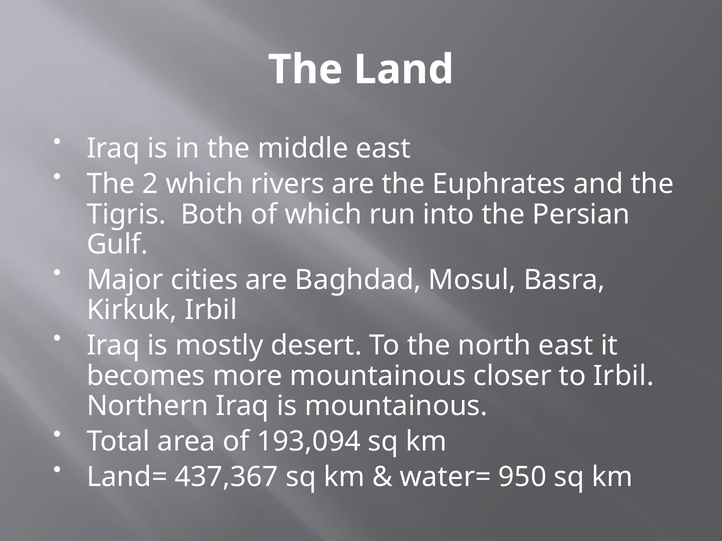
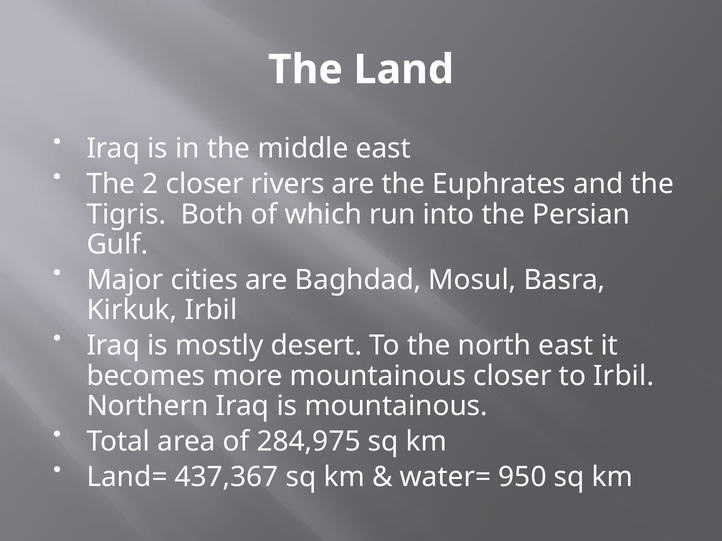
2 which: which -> closer
193,094: 193,094 -> 284,975
